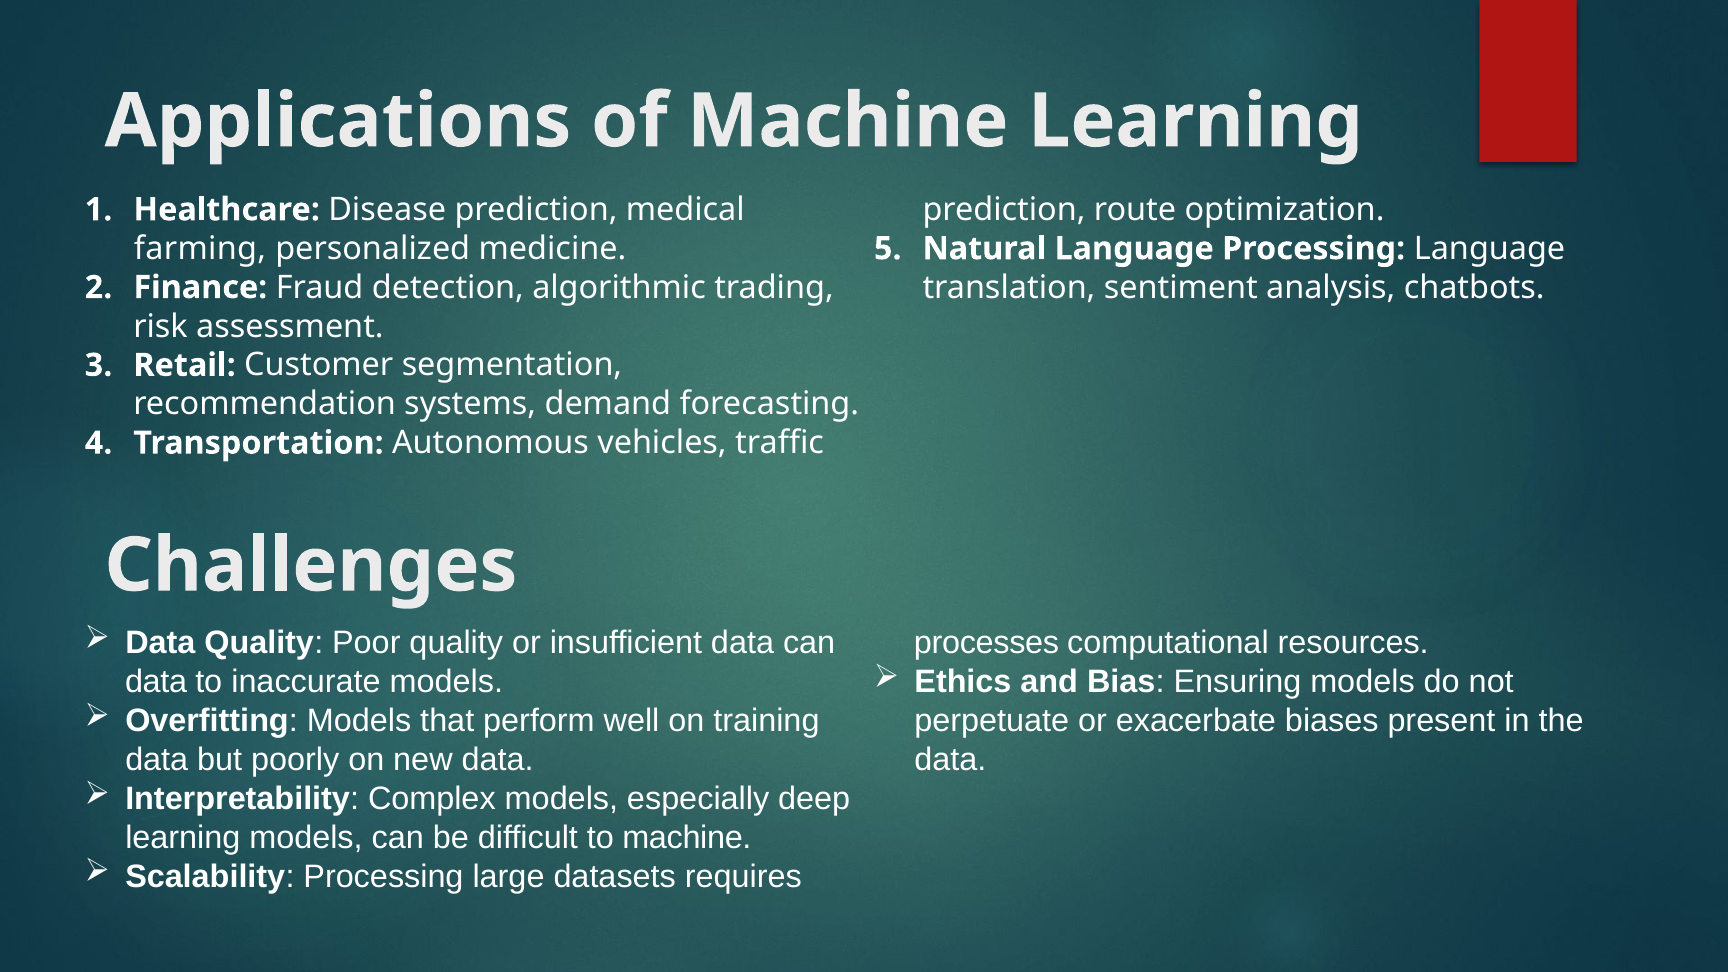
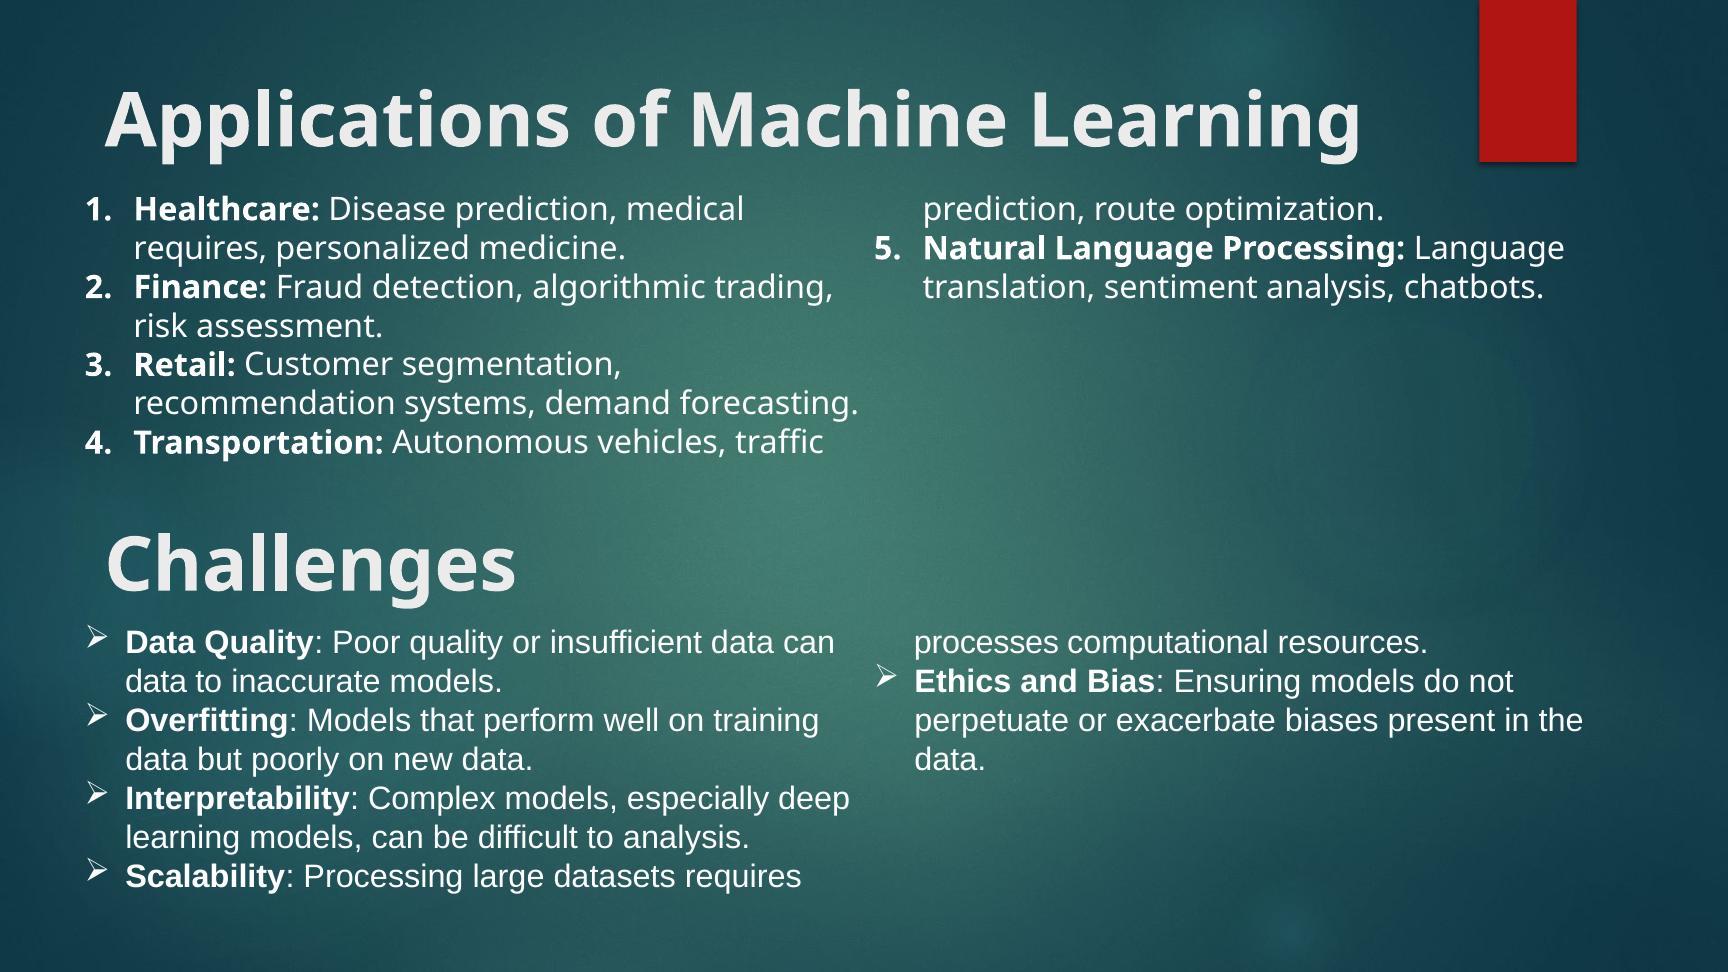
farming at (200, 249): farming -> requires
to machine: machine -> analysis
